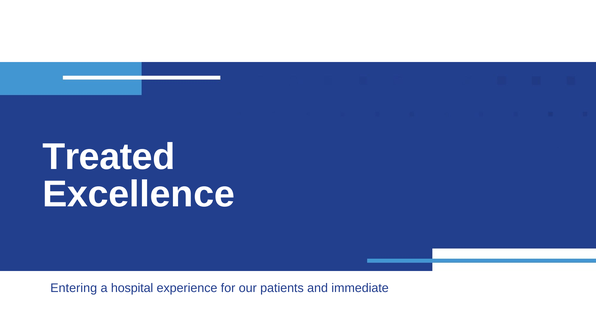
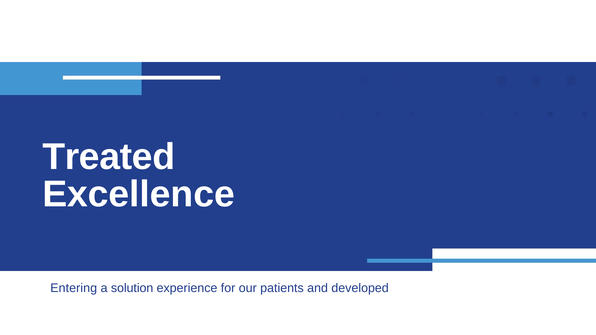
hospital: hospital -> solution
immediate: immediate -> developed
